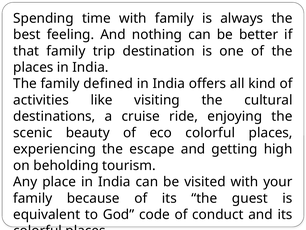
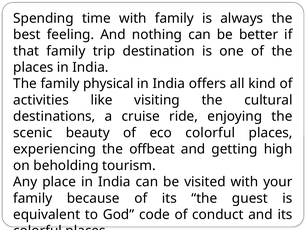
defined: defined -> physical
escape: escape -> offbeat
